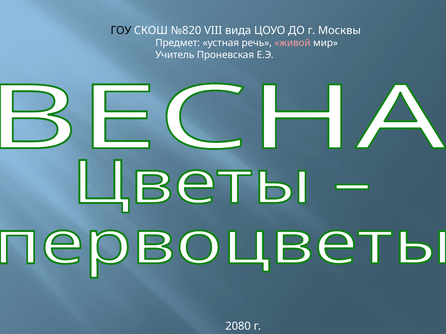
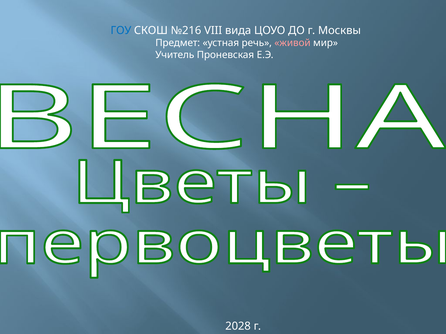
ГОУ colour: black -> blue
№820: №820 -> №216
2080: 2080 -> 2028
